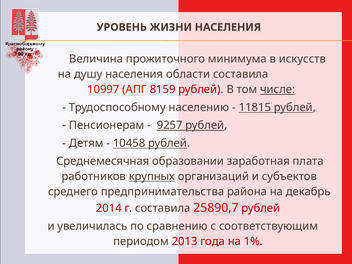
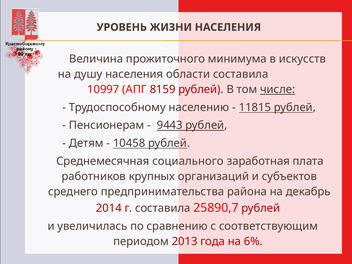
9257: 9257 -> 9443
образовании: образовании -> социального
крупных underline: present -> none
1%: 1% -> 6%
